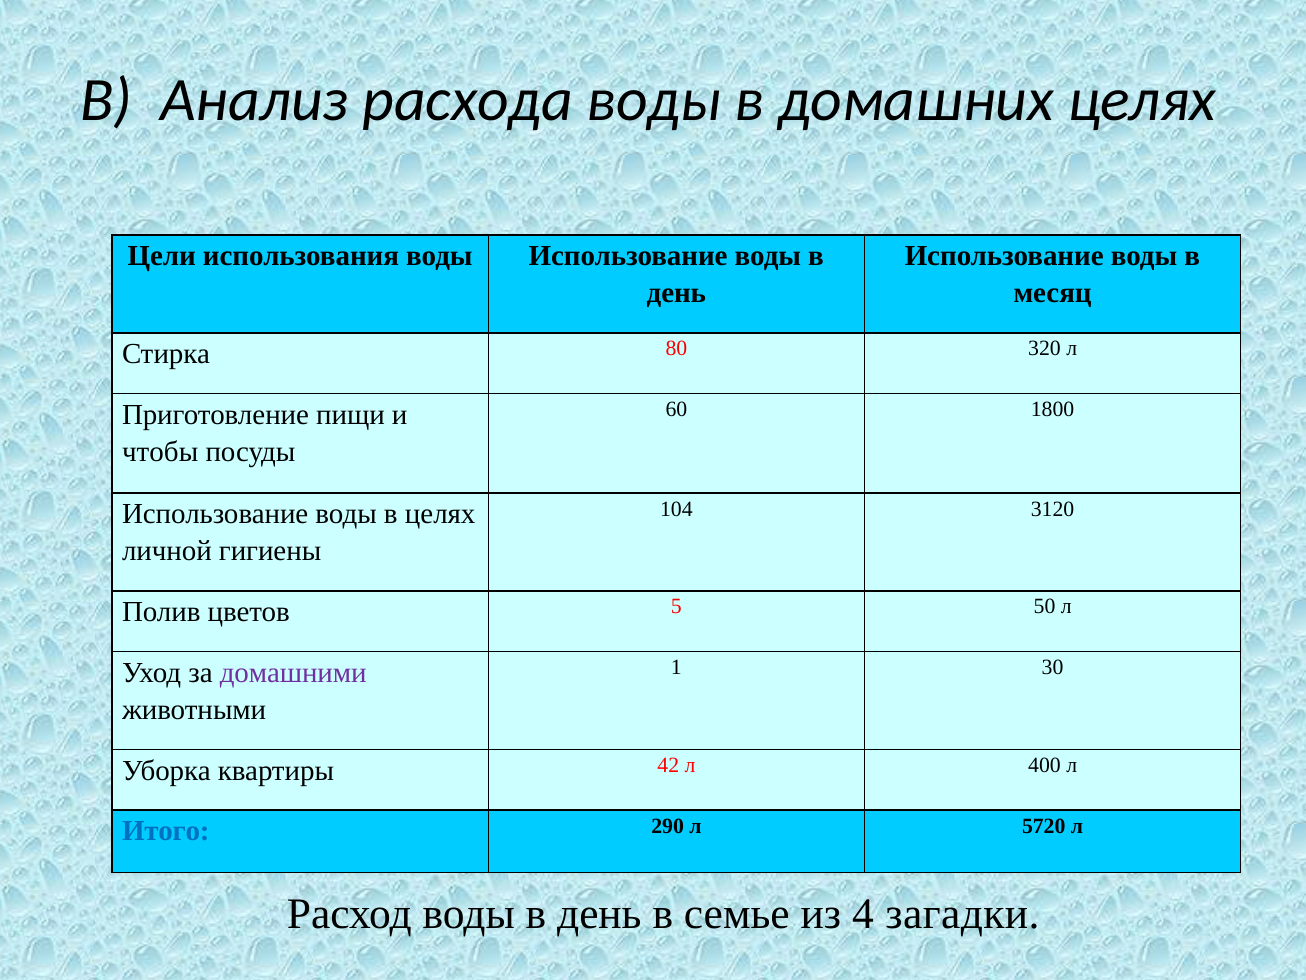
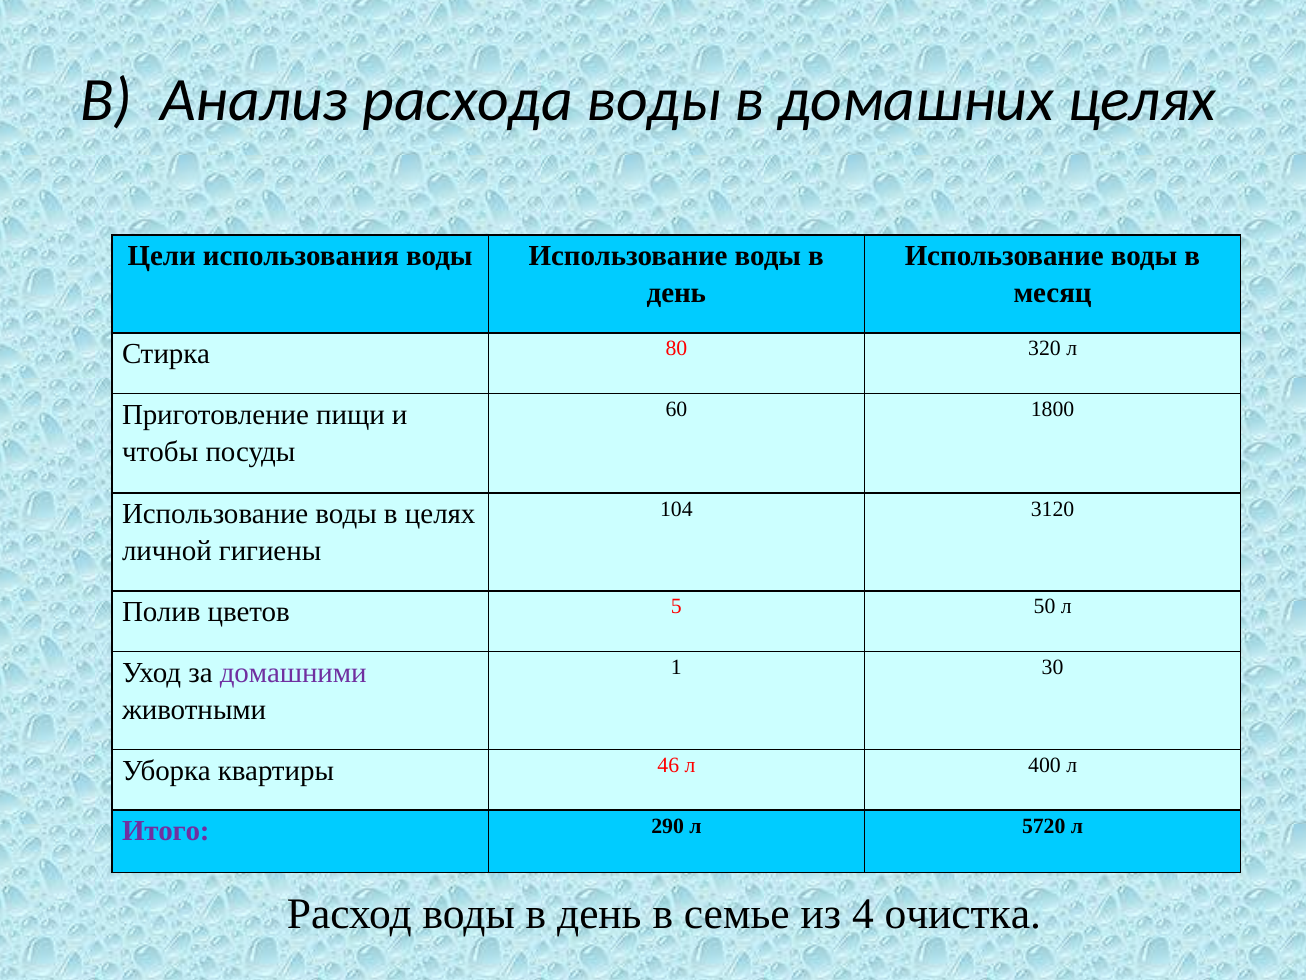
42: 42 -> 46
Итого colour: blue -> purple
загадки: загадки -> очистка
